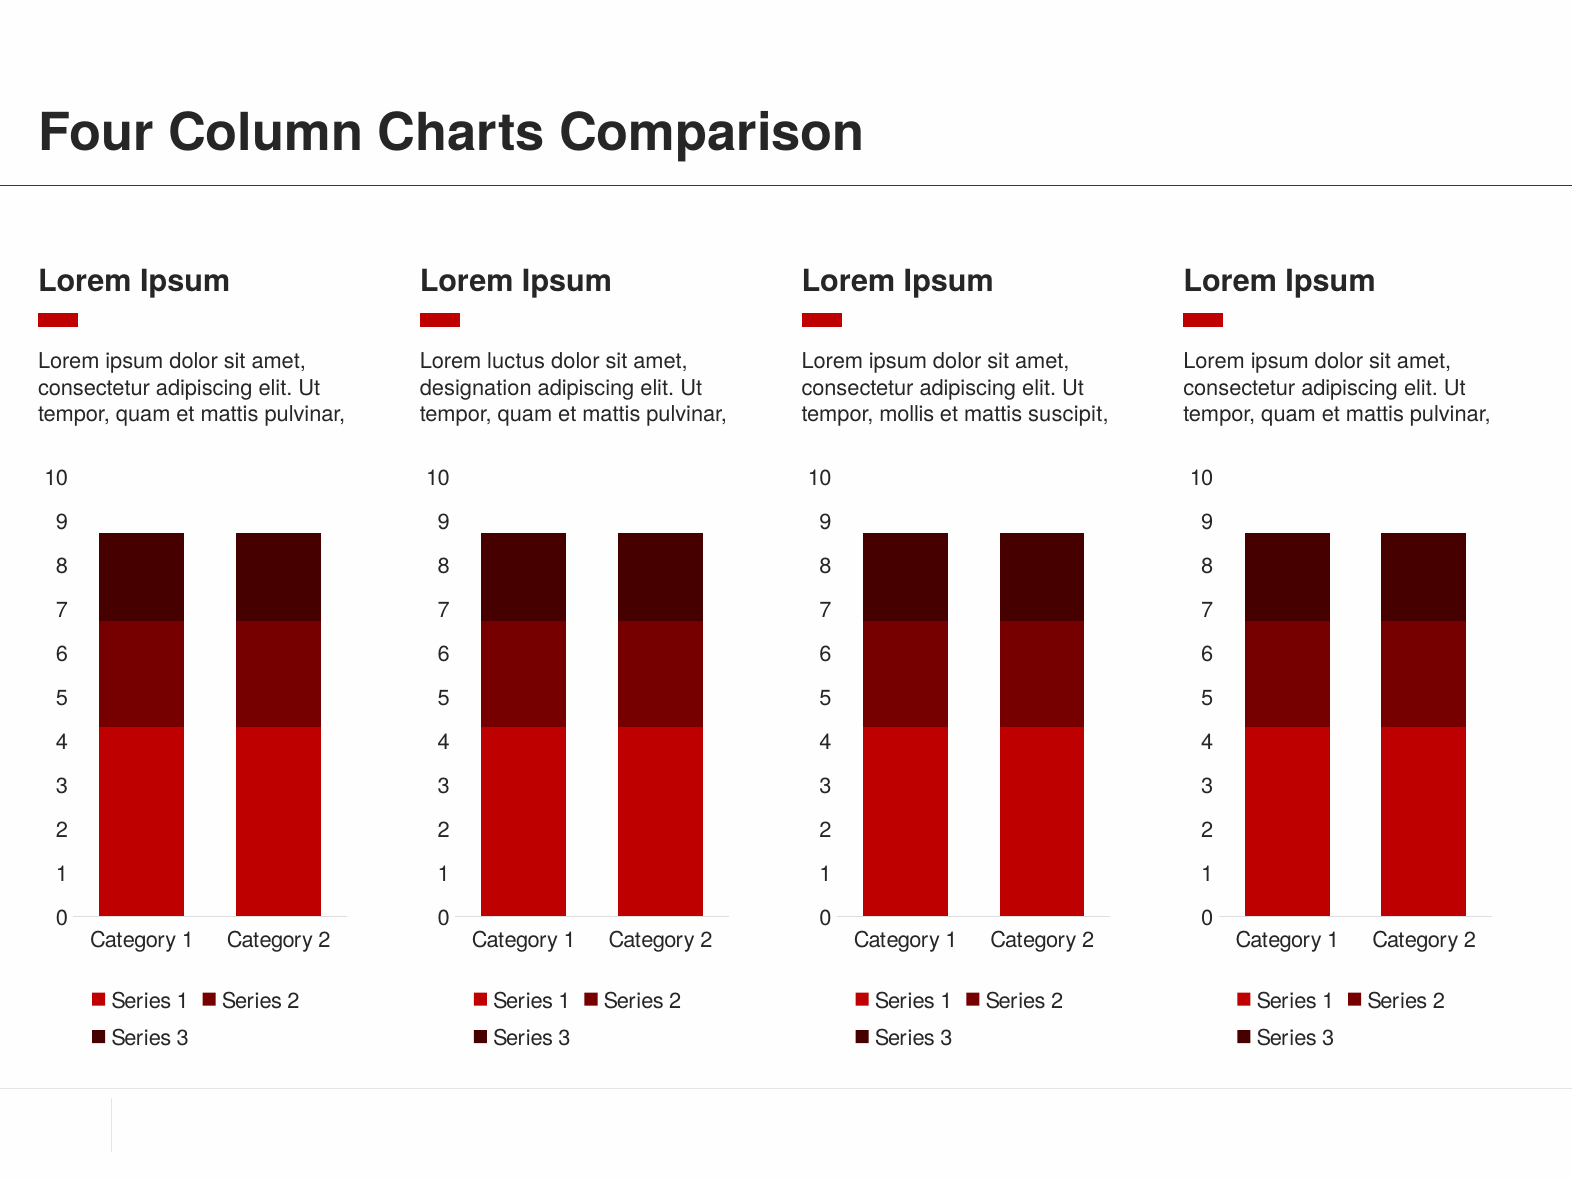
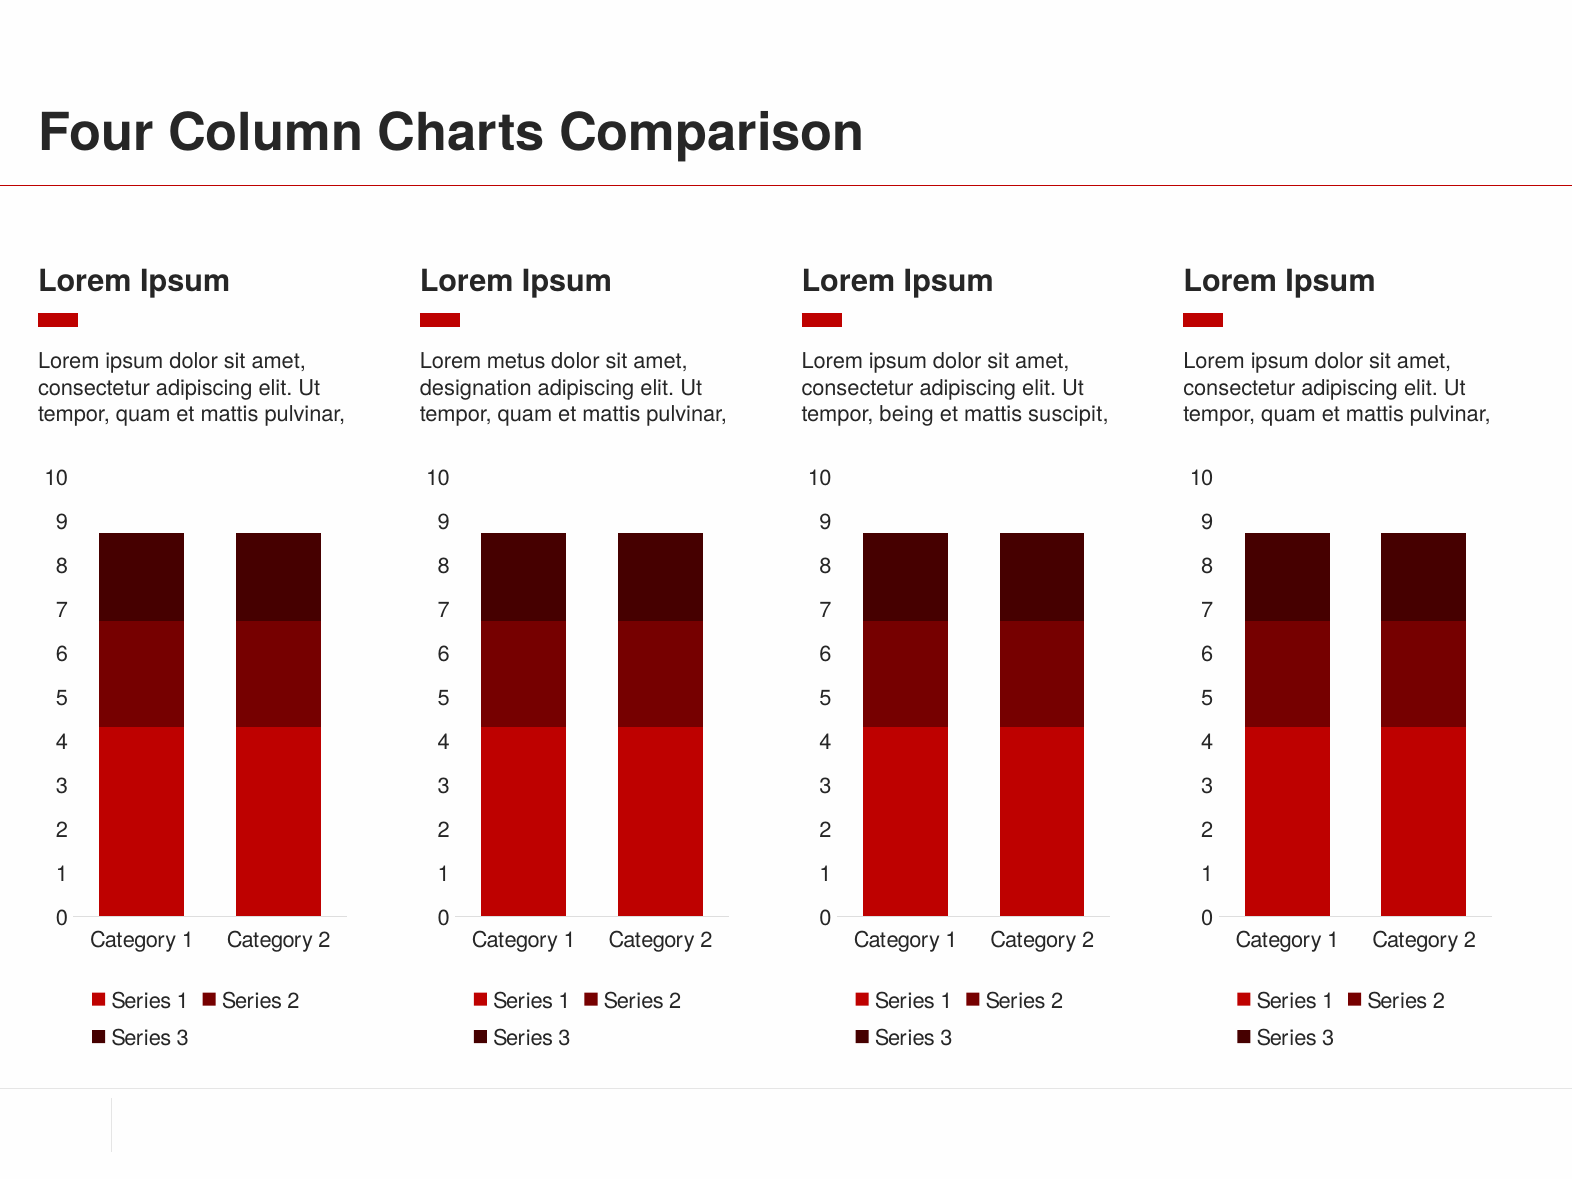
luctus: luctus -> metus
mollis: mollis -> being
